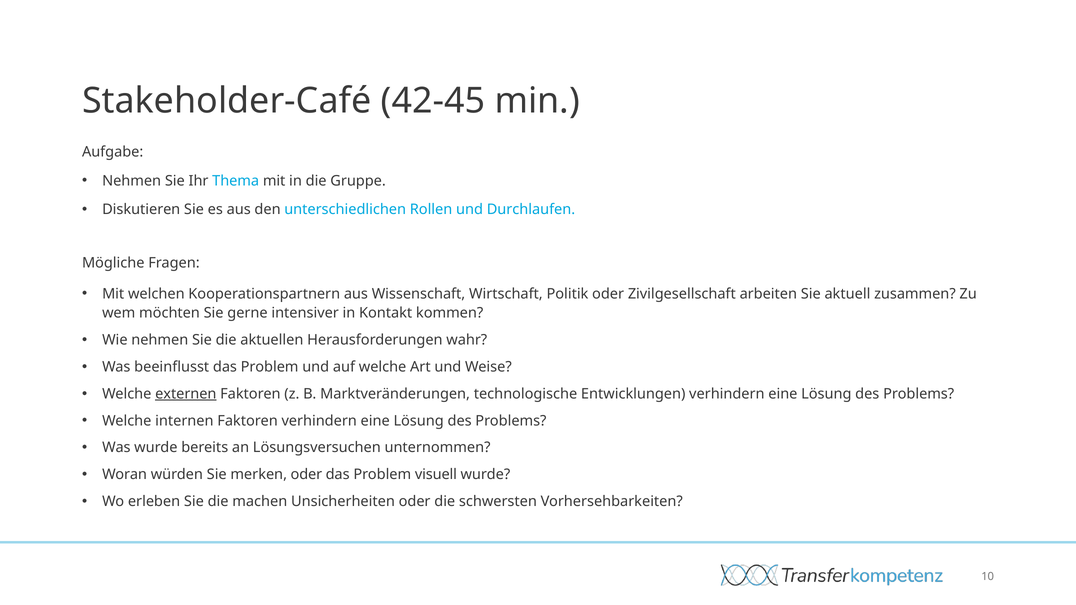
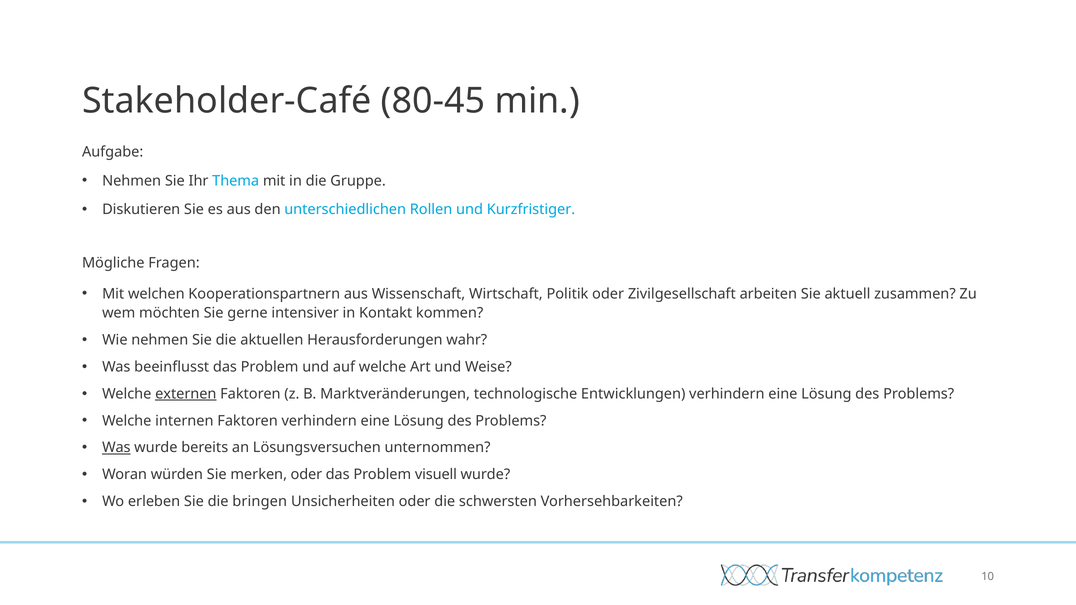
42-45: 42-45 -> 80-45
Durchlaufen: Durchlaufen -> Kurzfristiger
Was at (116, 448) underline: none -> present
machen: machen -> bringen
